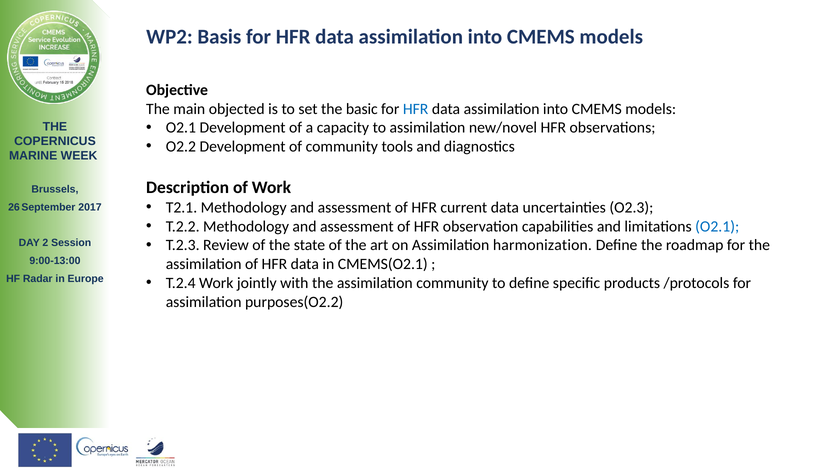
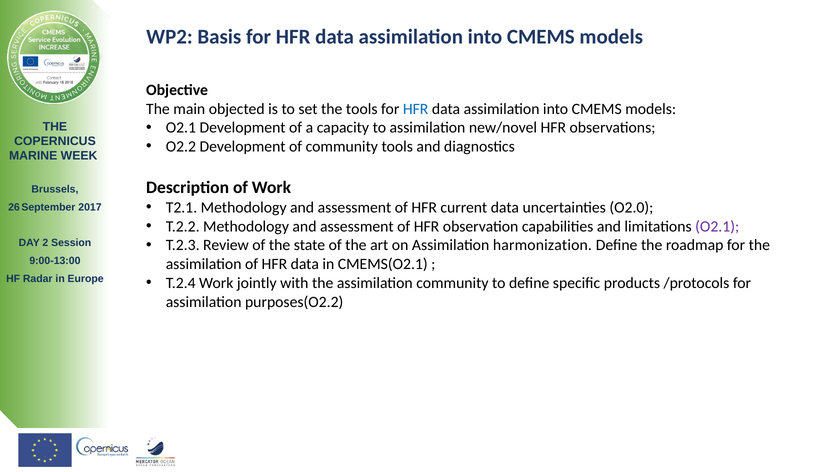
the basic: basic -> tools
O2.3: O2.3 -> O2.0
O2.1 at (717, 226) colour: blue -> purple
